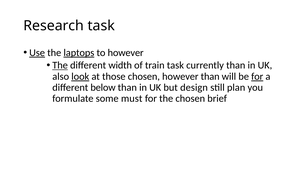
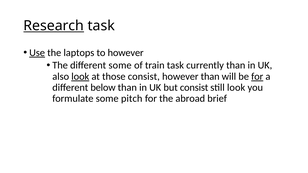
Research underline: none -> present
laptops underline: present -> none
The at (60, 65) underline: present -> none
different width: width -> some
those chosen: chosen -> consist
but design: design -> consist
still plan: plan -> look
must: must -> pitch
the chosen: chosen -> abroad
